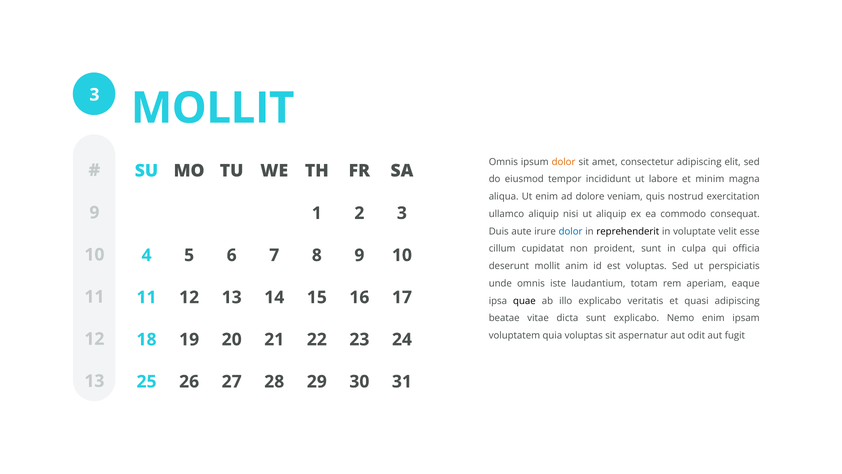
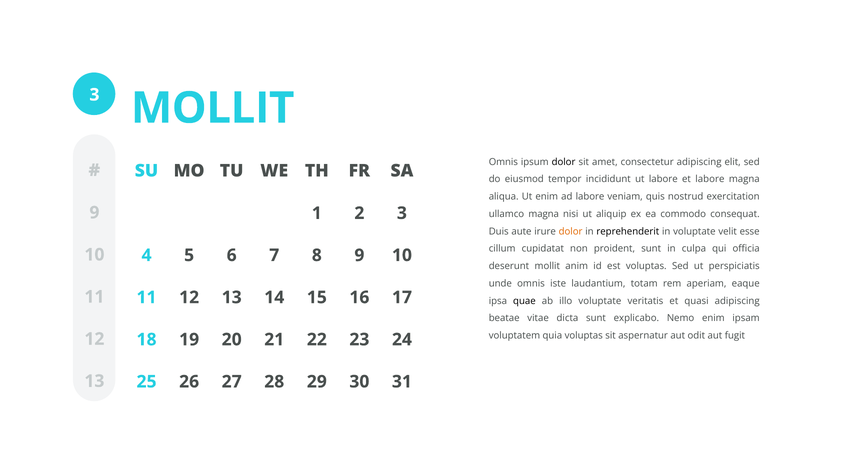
dolor at (564, 162) colour: orange -> black
et minim: minim -> labore
ad dolore: dolore -> labore
ullamco aliquip: aliquip -> magna
dolor at (571, 231) colour: blue -> orange
illo explicabo: explicabo -> voluptate
